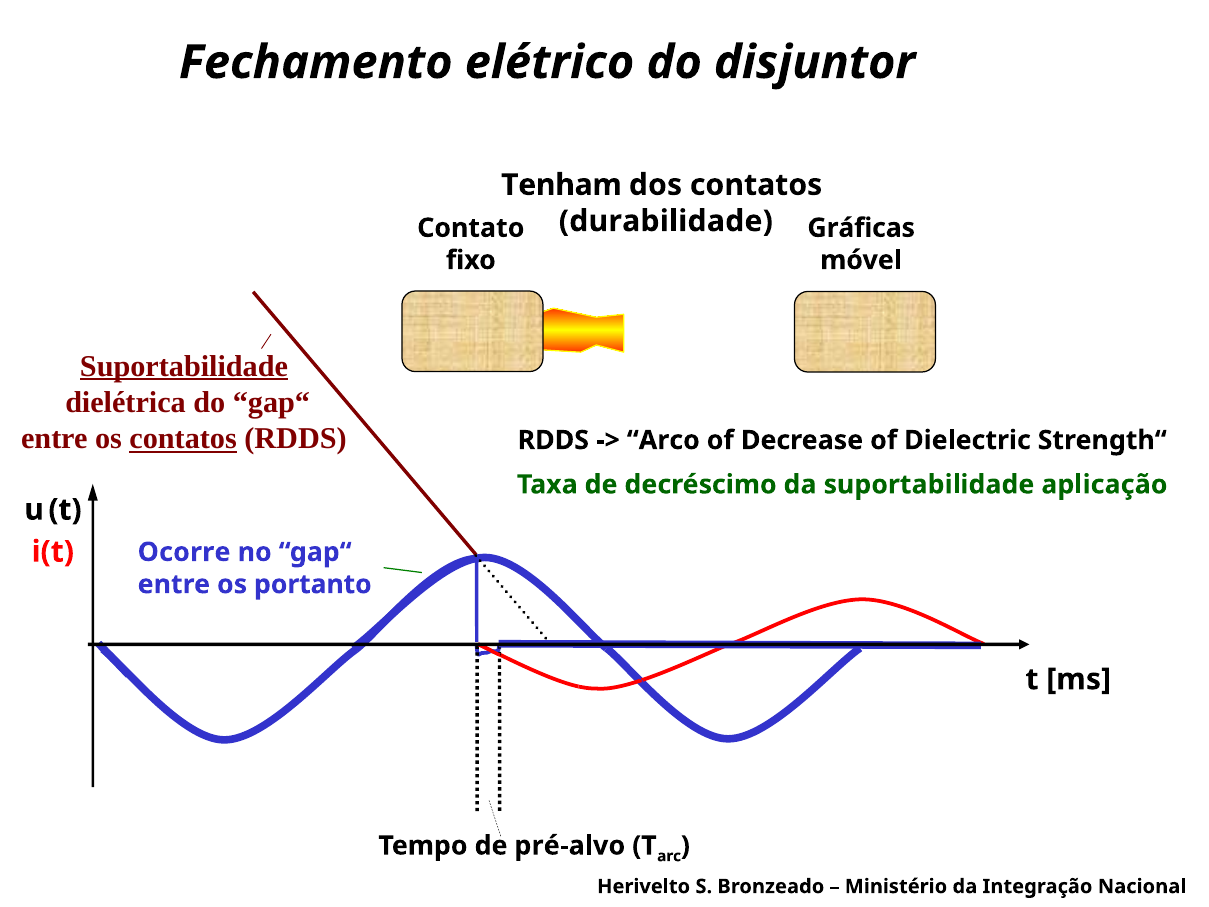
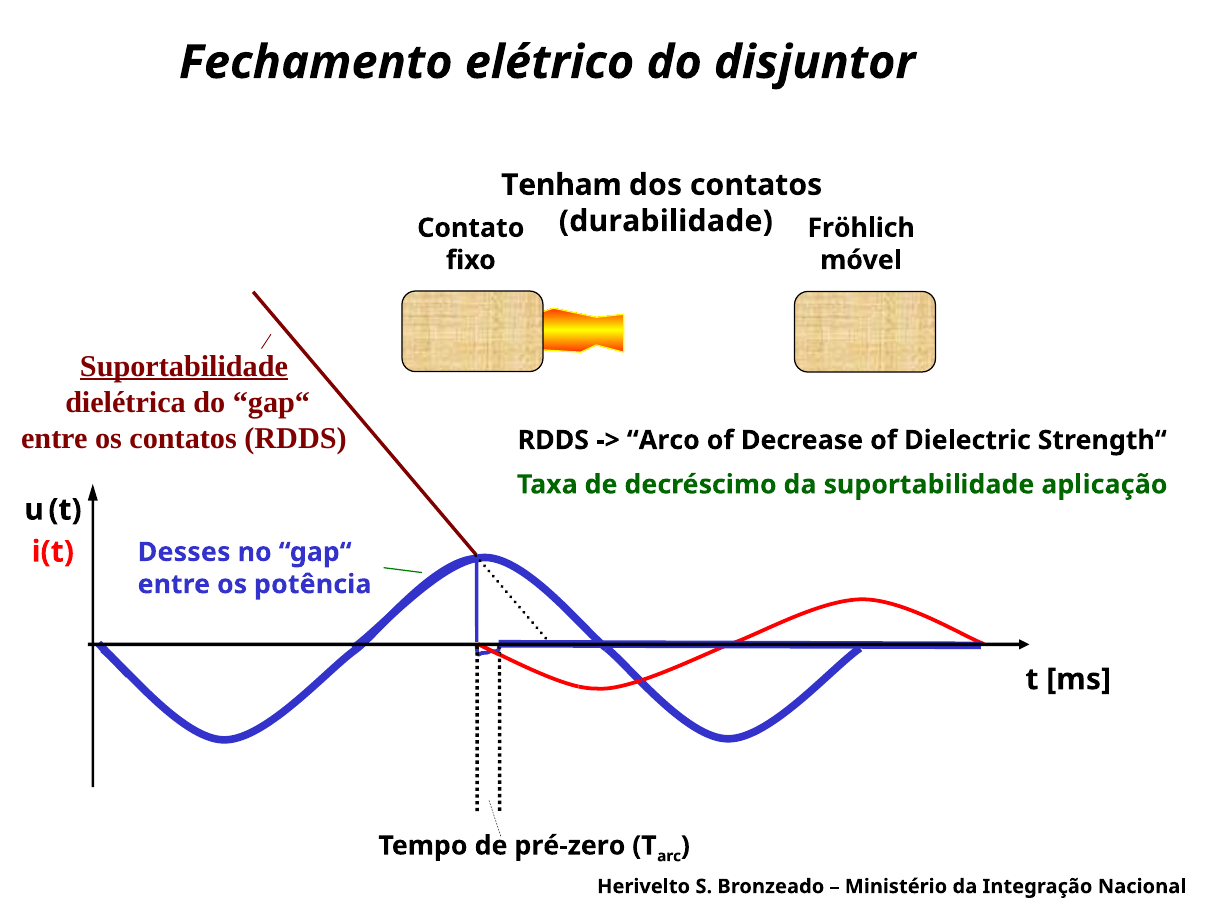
Gráficas: Gráficas -> Fröhlich
contatos at (183, 438) underline: present -> none
Ocorre: Ocorre -> Desses
portanto: portanto -> potência
pré-alvo: pré-alvo -> pré-zero
